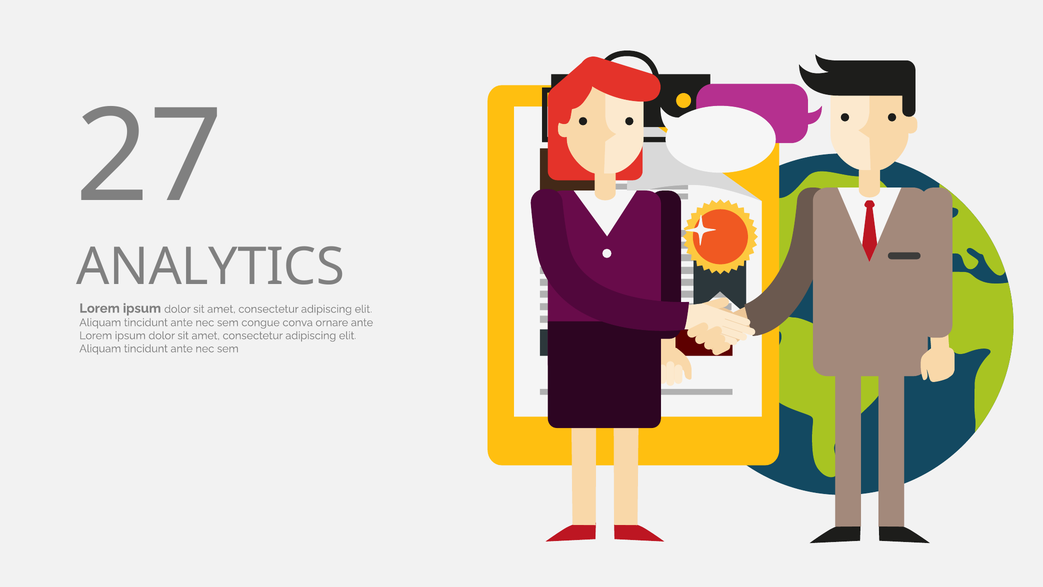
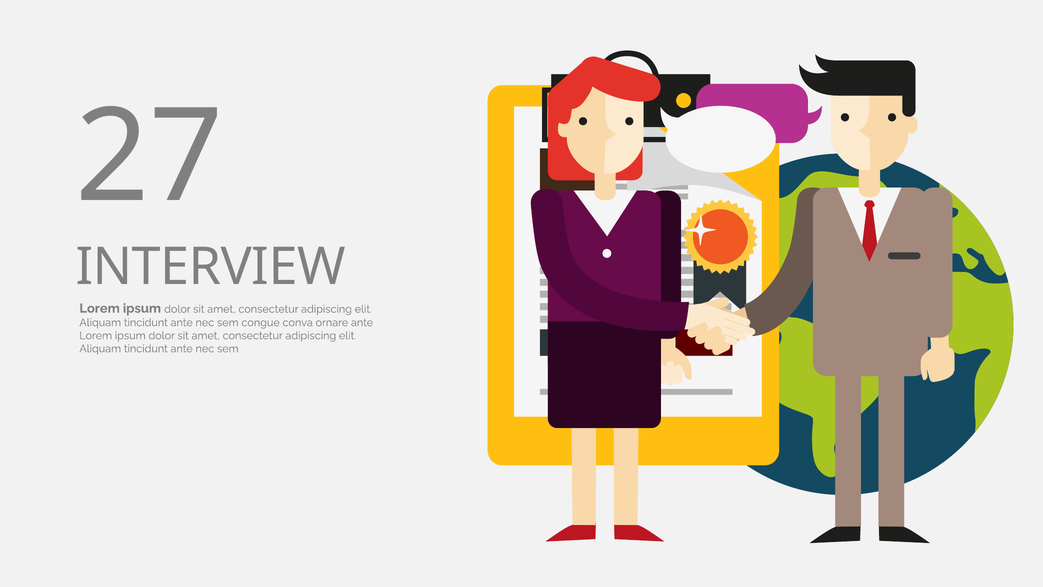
ANALYTICS: ANALYTICS -> INTERVIEW
